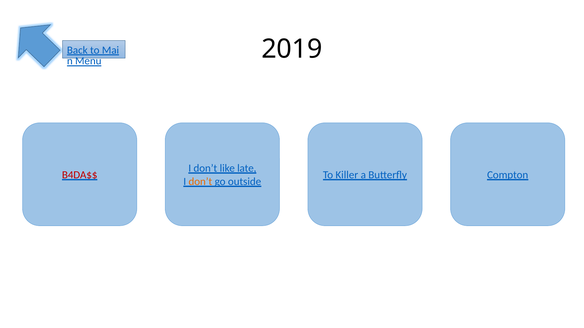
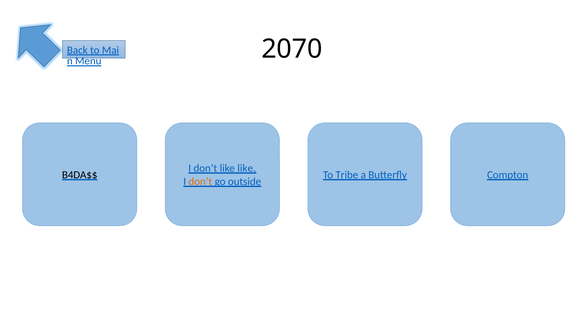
2019: 2019 -> 2070
like late: late -> like
B4DA$$ colour: red -> black
Killer: Killer -> Tribe
